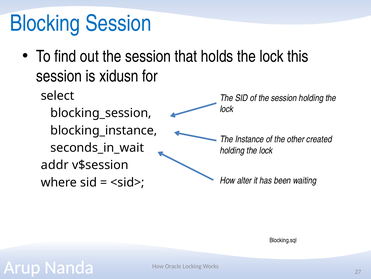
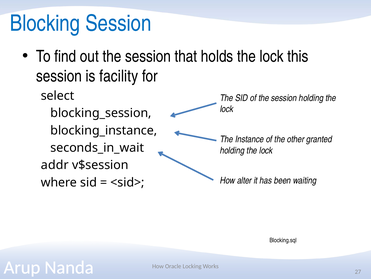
xidusn: xidusn -> facility
created: created -> granted
